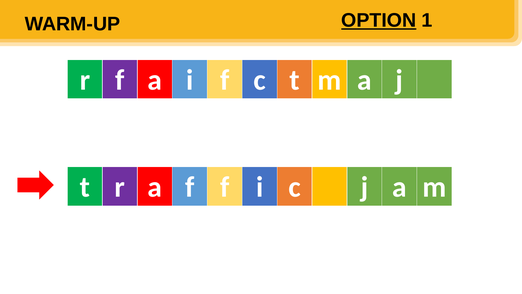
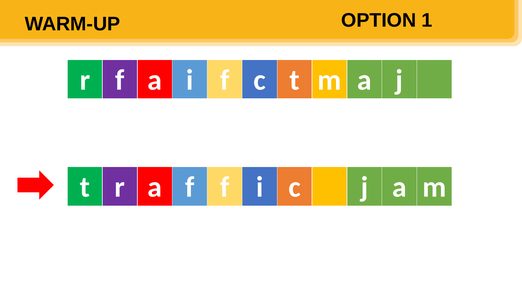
OPTION underline: present -> none
